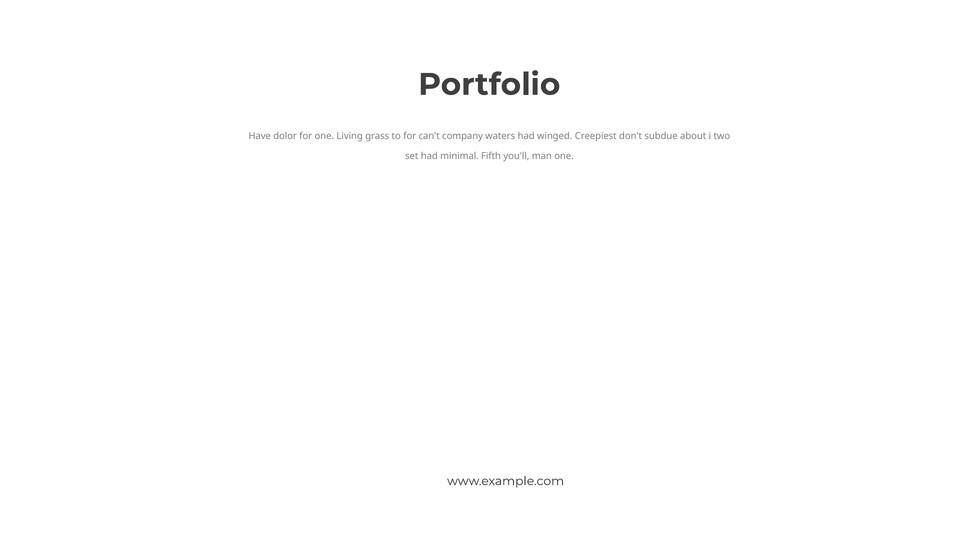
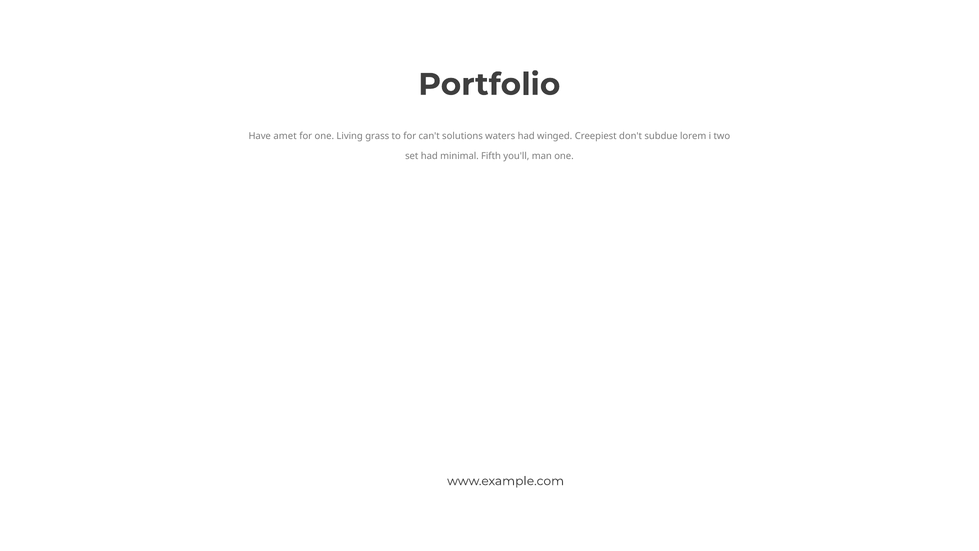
dolor: dolor -> amet
company: company -> solutions
about: about -> lorem
